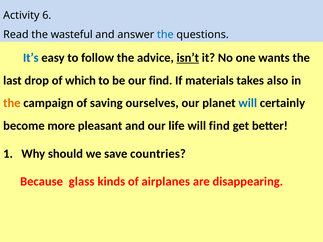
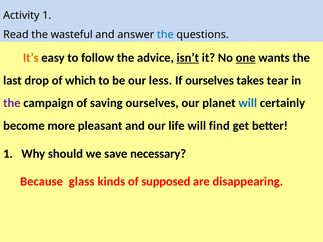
Activity 6: 6 -> 1
It’s colour: blue -> orange
one underline: none -> present
our find: find -> less
If materials: materials -> ourselves
also: also -> tear
the at (12, 103) colour: orange -> purple
countries: countries -> necessary
airplanes: airplanes -> supposed
